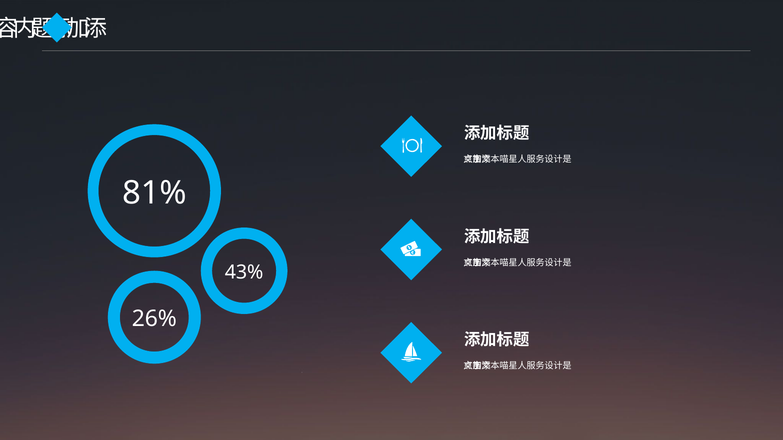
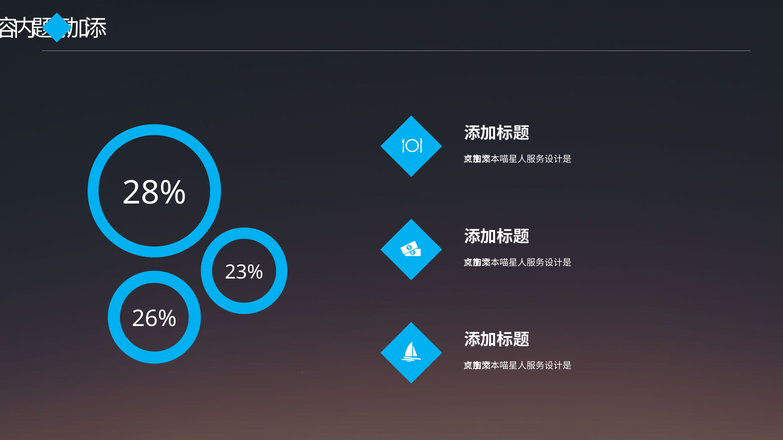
81%: 81% -> 28%
43%: 43% -> 23%
